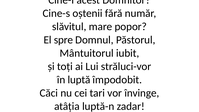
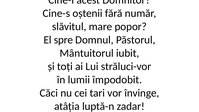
luptă: luptă -> lumii
